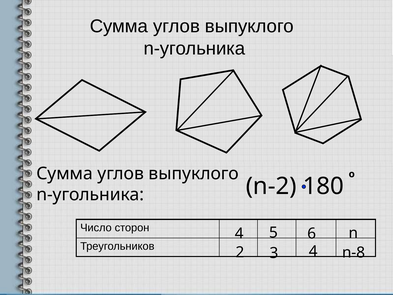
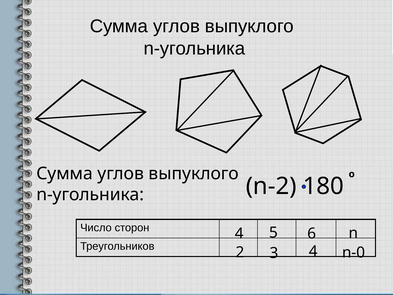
n-8: n-8 -> n-0
